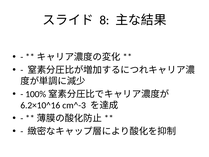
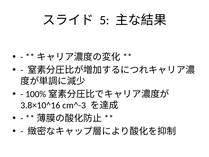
8: 8 -> 5
6.2×10^16: 6.2×10^16 -> 3.8×10^16
